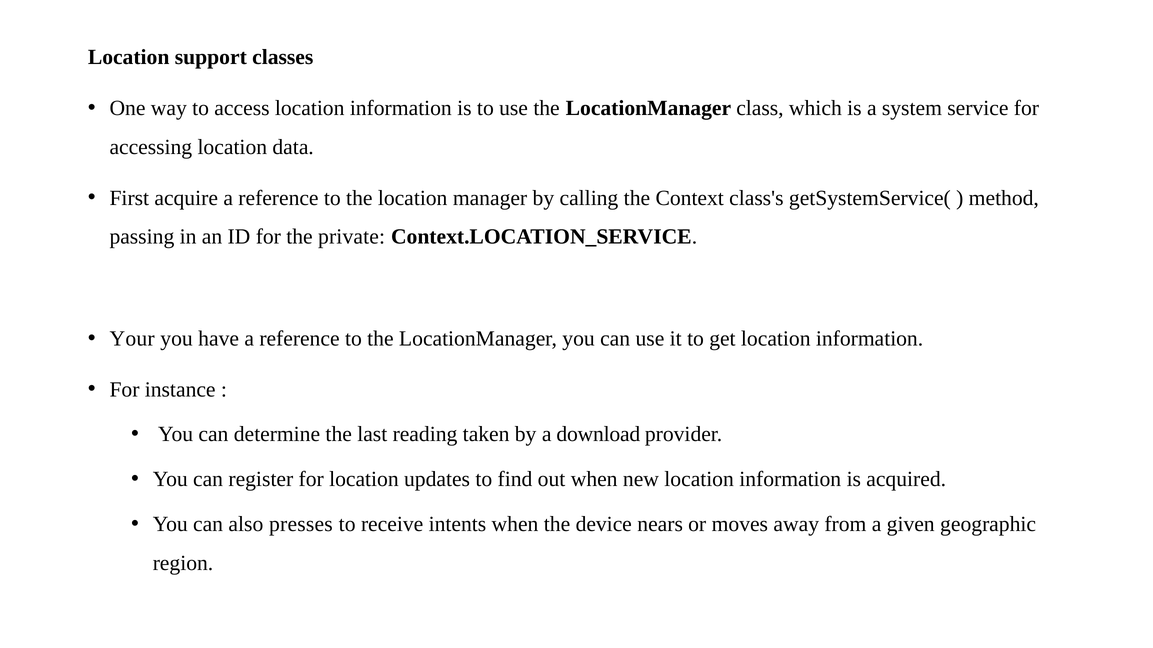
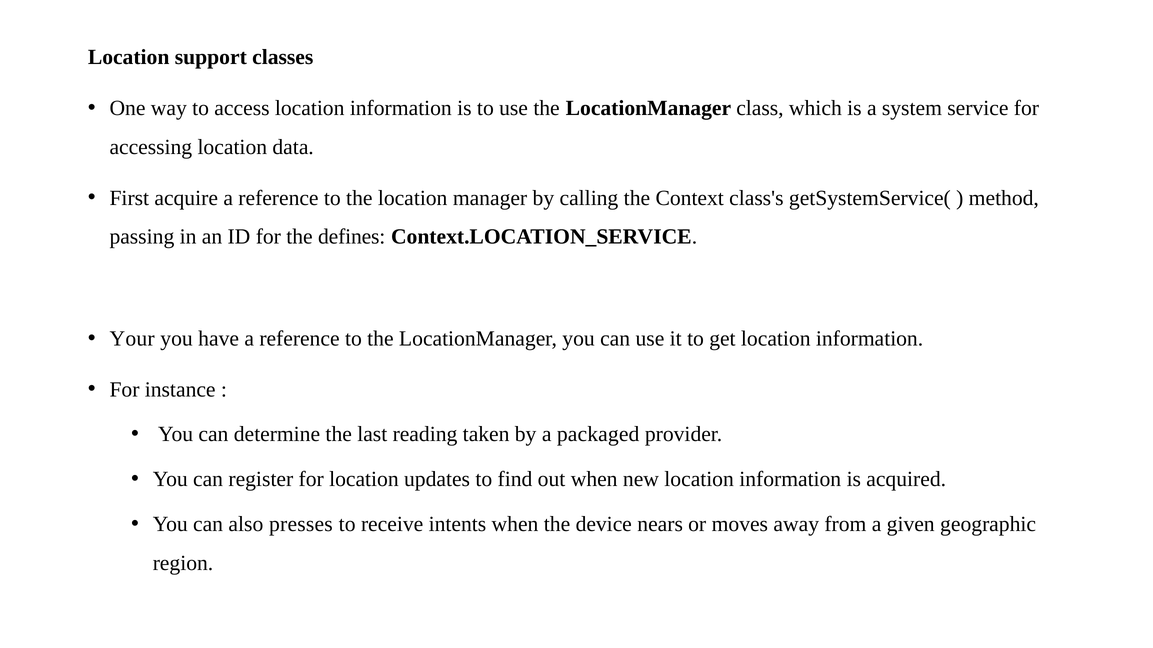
private: private -> defines
download: download -> packaged
